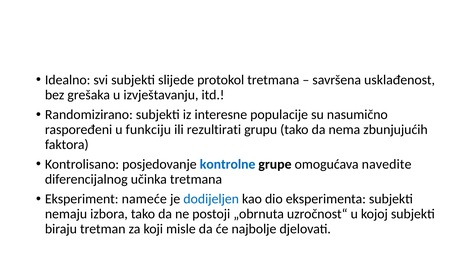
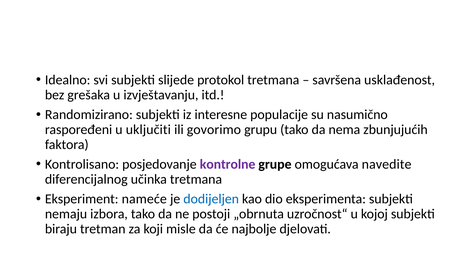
funkciju: funkciju -> uključiti
rezultirati: rezultirati -> govorimo
kontrolne colour: blue -> purple
